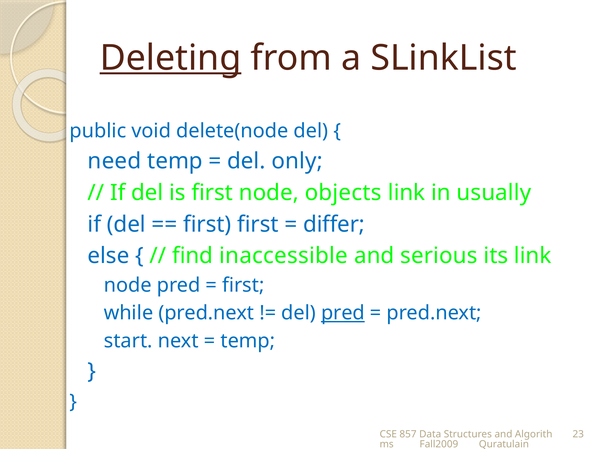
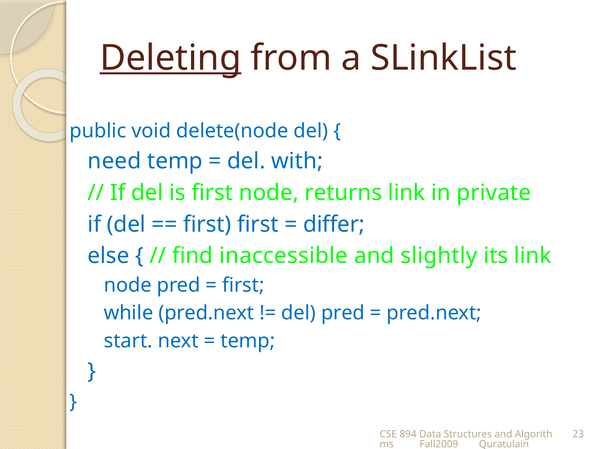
only: only -> with
objects: objects -> returns
usually: usually -> private
serious: serious -> slightly
pred at (343, 313) underline: present -> none
857: 857 -> 894
